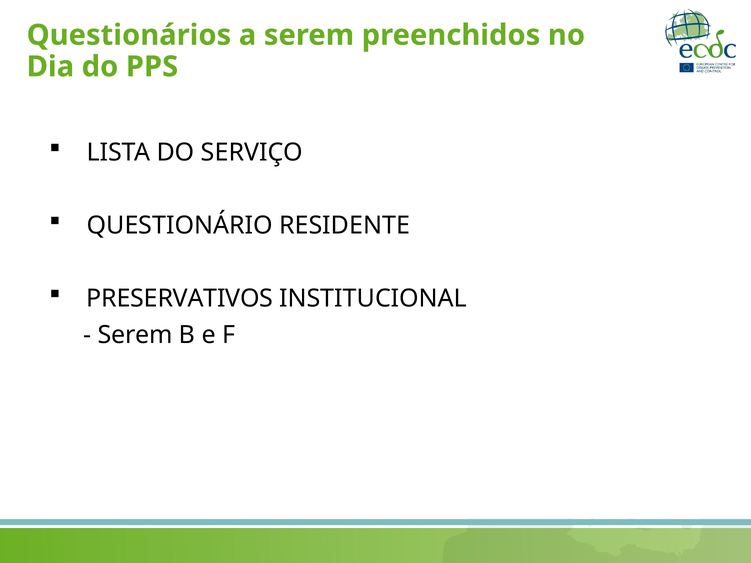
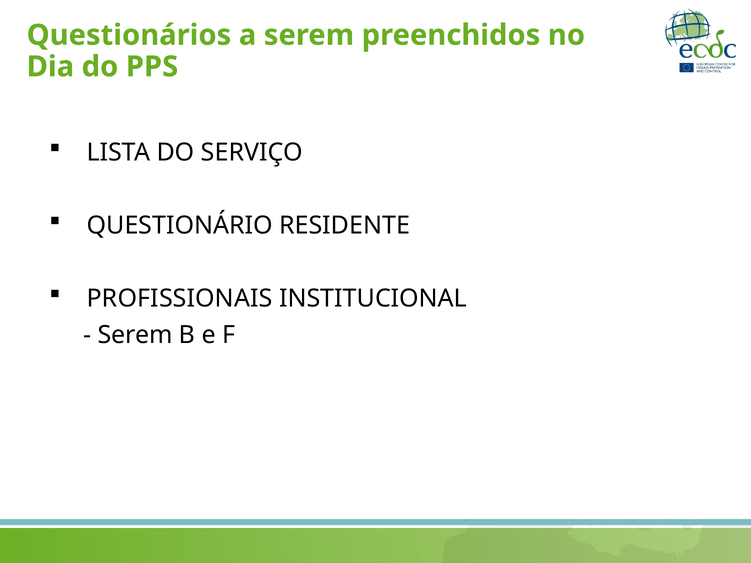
PRESERVATIVOS: PRESERVATIVOS -> PROFISSIONAIS
